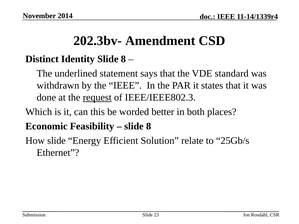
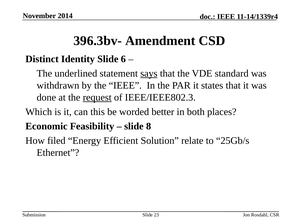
202.3bv-: 202.3bv- -> 396.3bv-
Identity Slide 8: 8 -> 6
says underline: none -> present
How slide: slide -> filed
